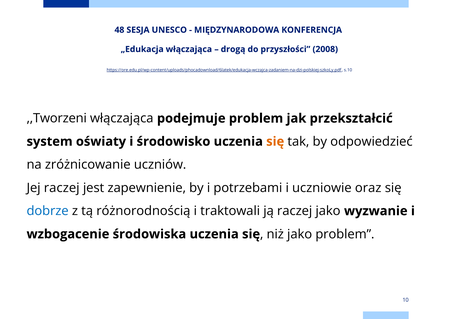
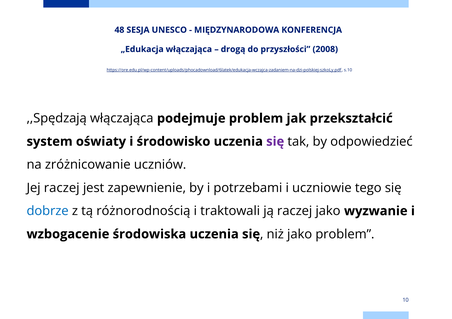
,,Tworzeni: ,,Tworzeni -> ,,Spędzają
się at (275, 142) colour: orange -> purple
oraz: oraz -> tego
